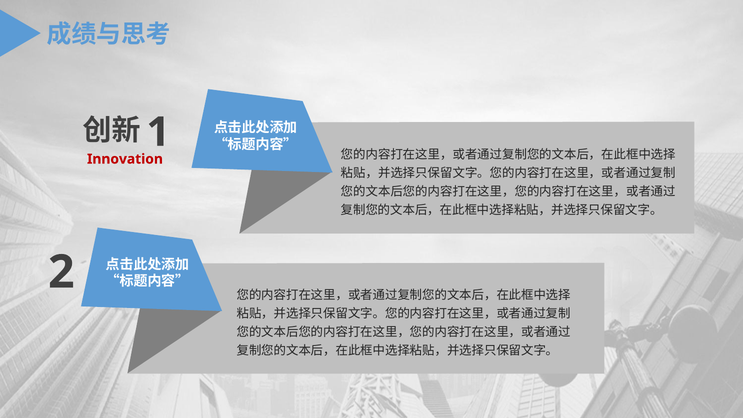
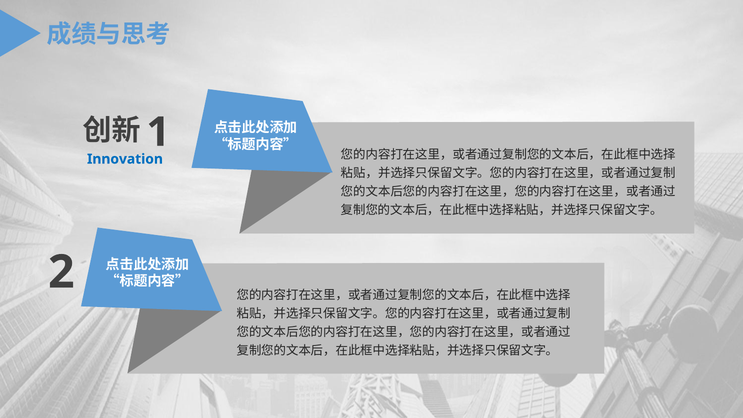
Innovation colour: red -> blue
